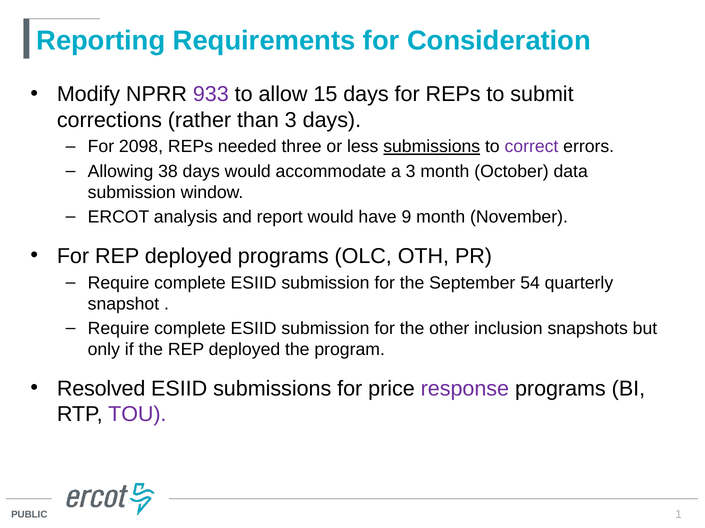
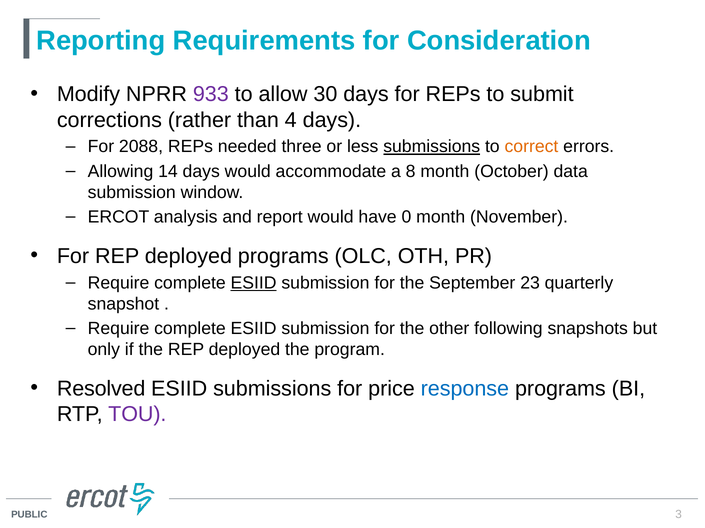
15: 15 -> 30
than 3: 3 -> 4
2098: 2098 -> 2088
correct colour: purple -> orange
38: 38 -> 14
a 3: 3 -> 8
9: 9 -> 0
ESIID at (254, 283) underline: none -> present
54: 54 -> 23
inclusion: inclusion -> following
response colour: purple -> blue
1: 1 -> 3
